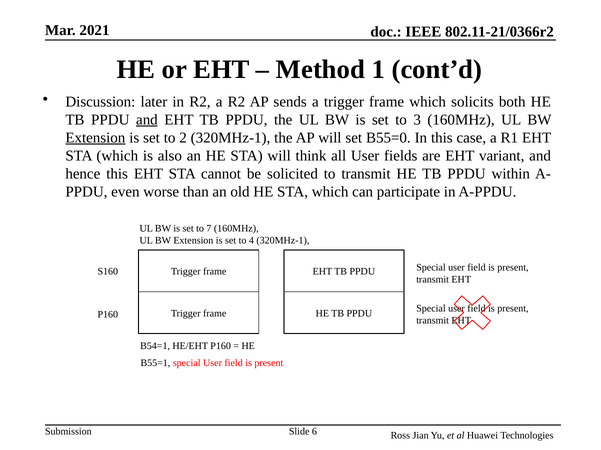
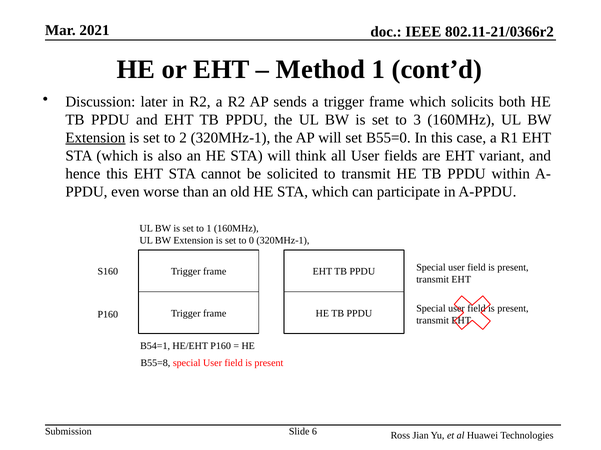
and at (147, 120) underline: present -> none
to 7: 7 -> 1
4: 4 -> 0
B55=1: B55=1 -> B55=8
